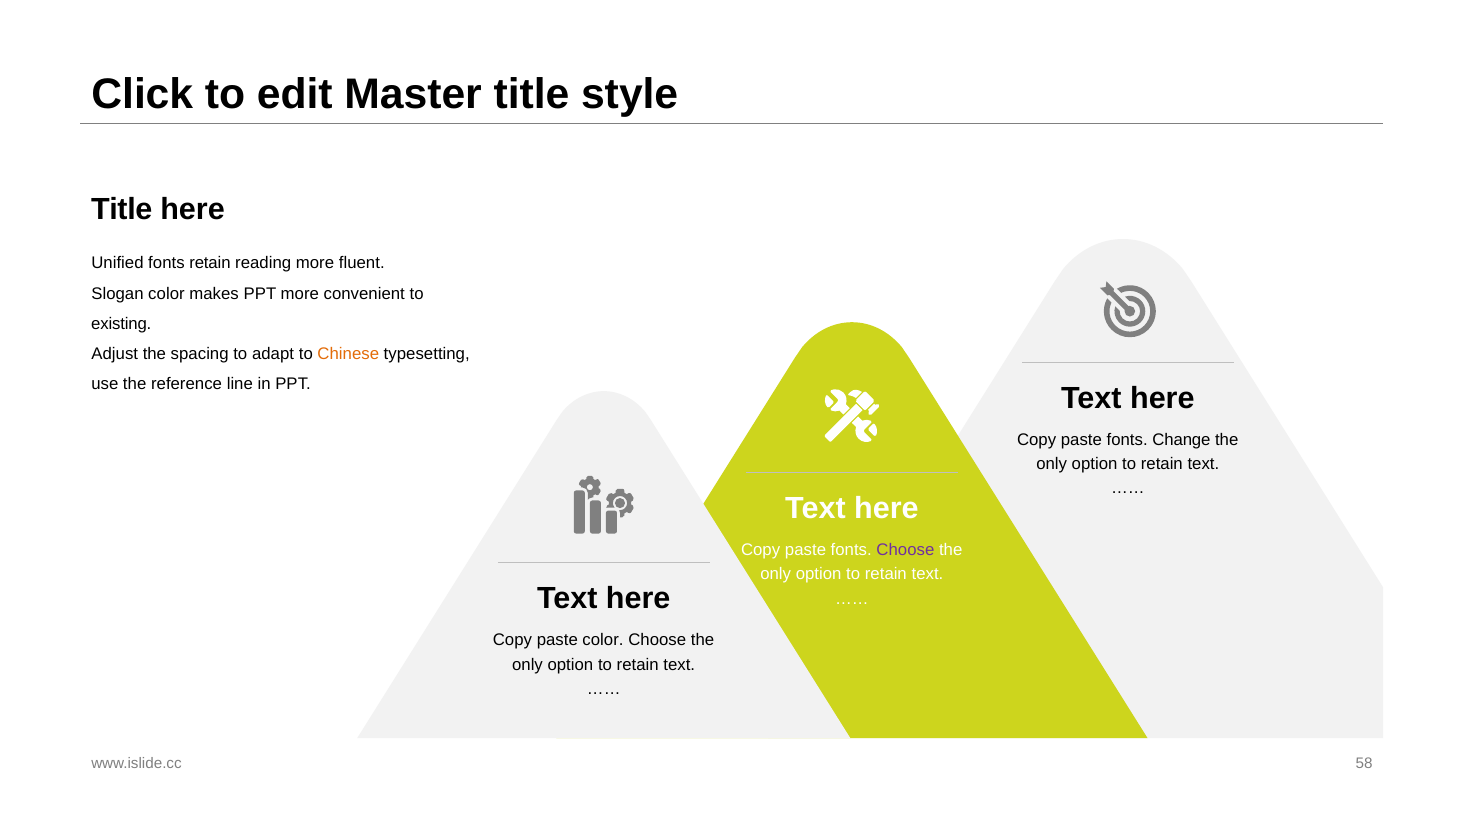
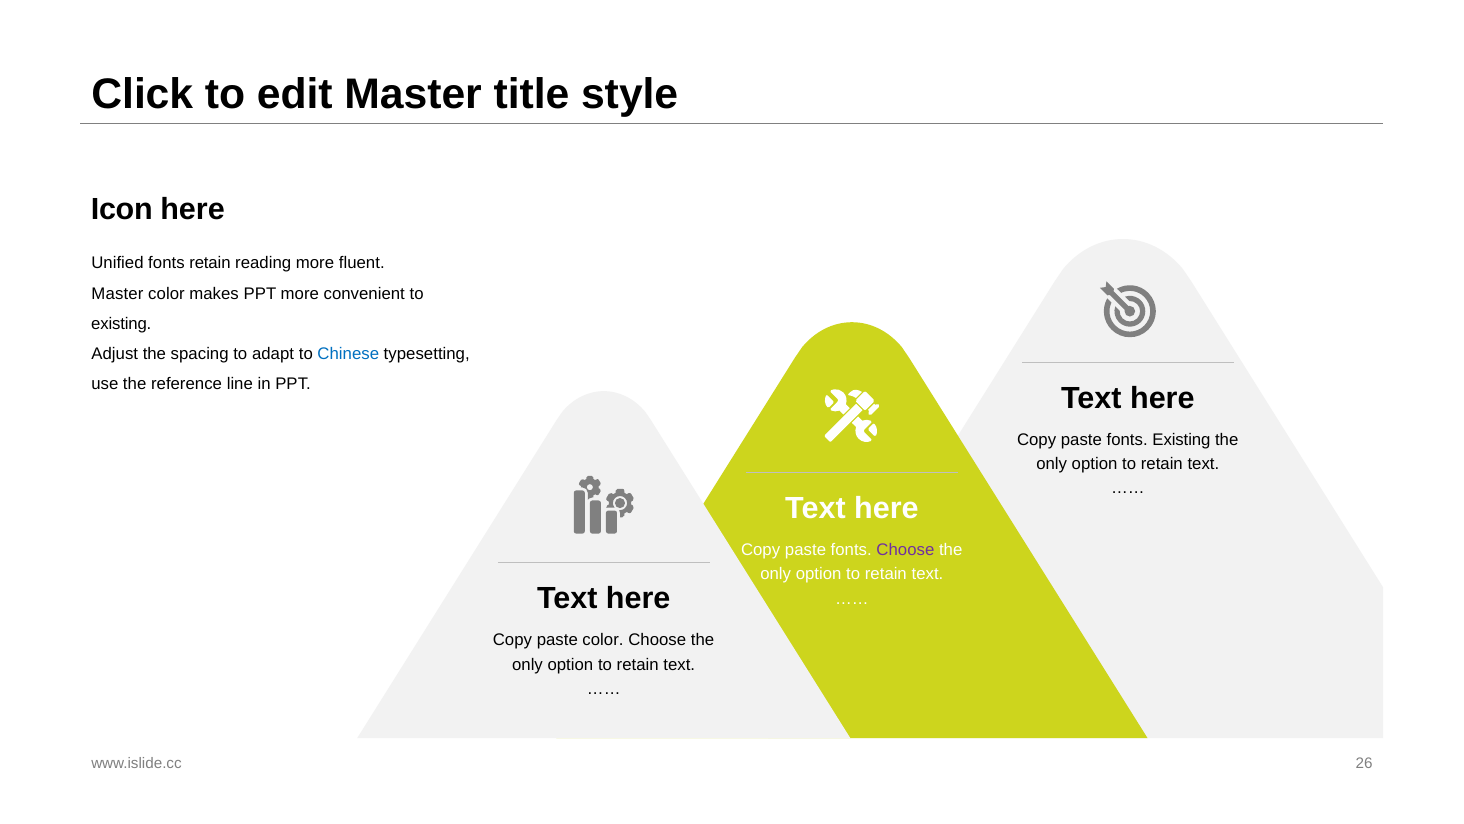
Title at (122, 209): Title -> Icon
Slogan at (118, 293): Slogan -> Master
Chinese colour: orange -> blue
fonts Change: Change -> Existing
58: 58 -> 26
